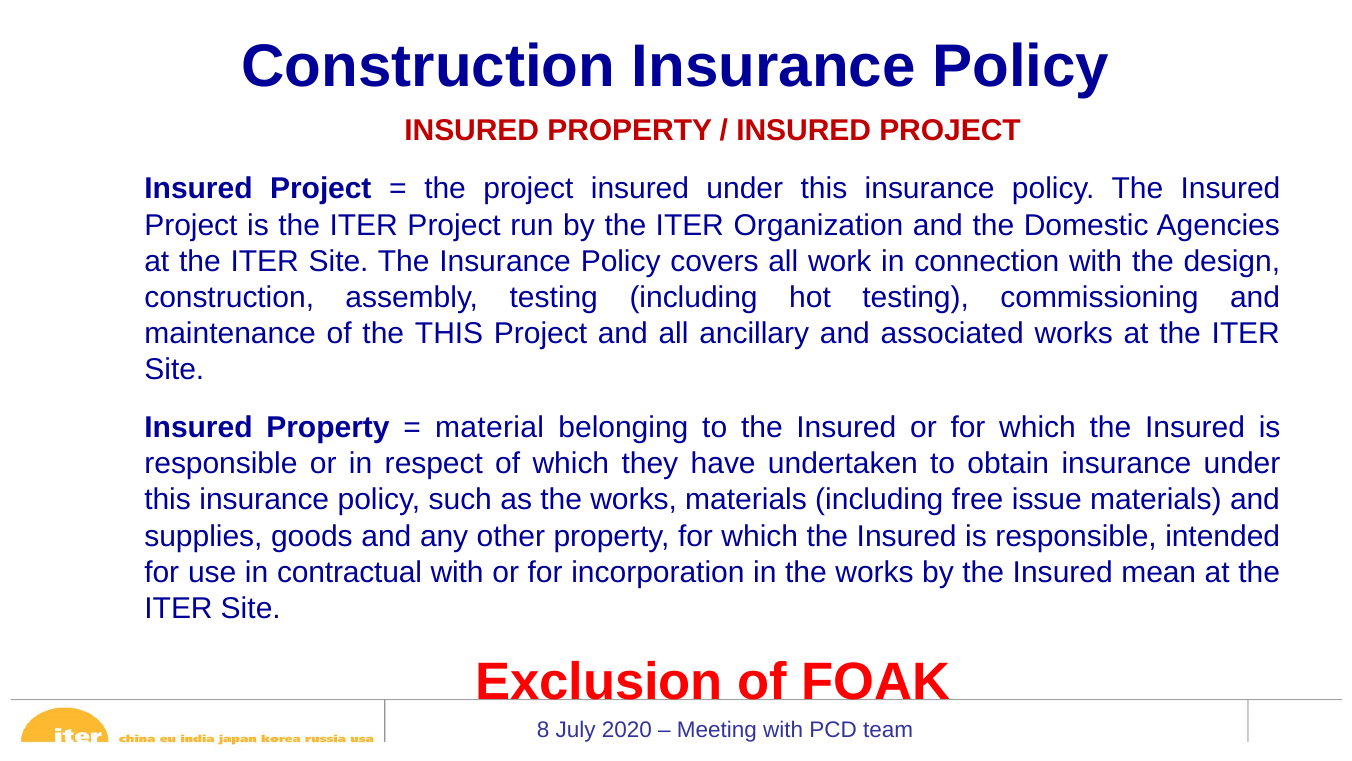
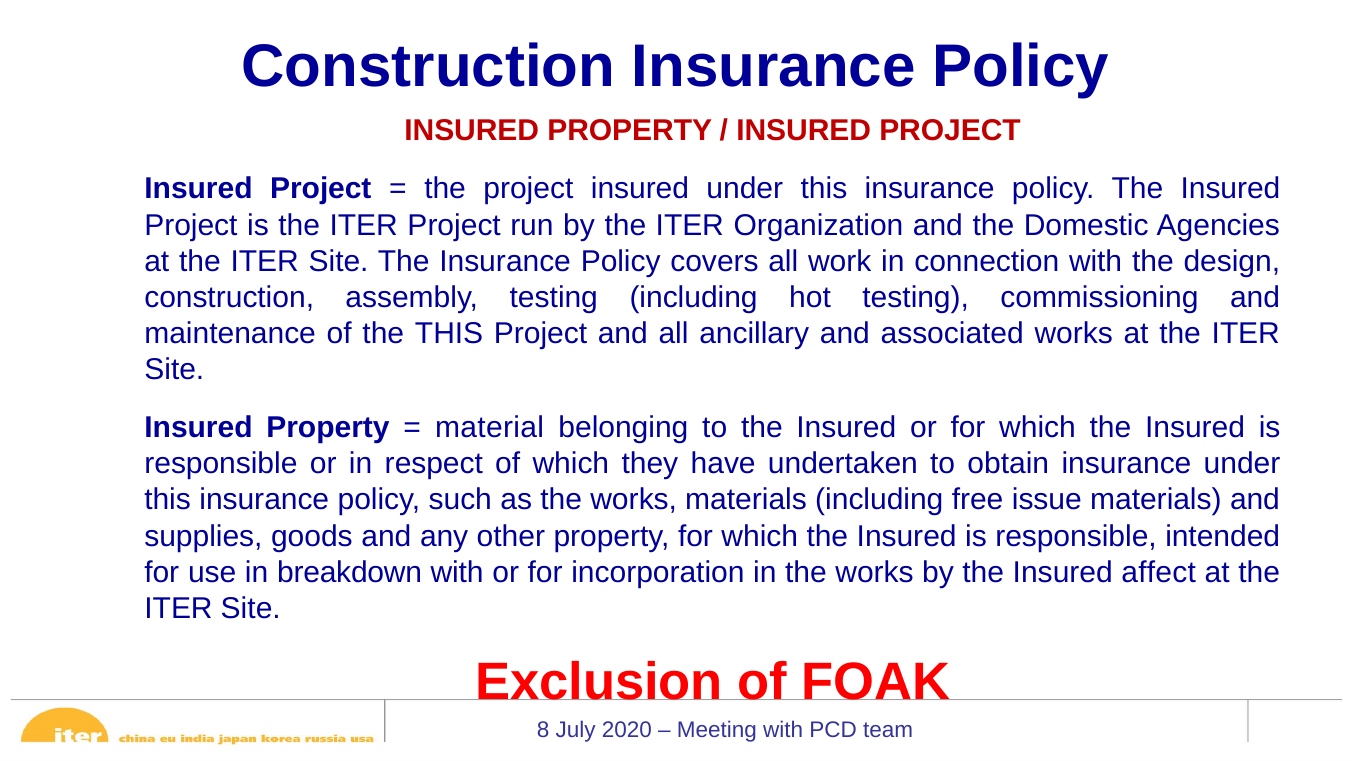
contractual: contractual -> breakdown
mean: mean -> affect
